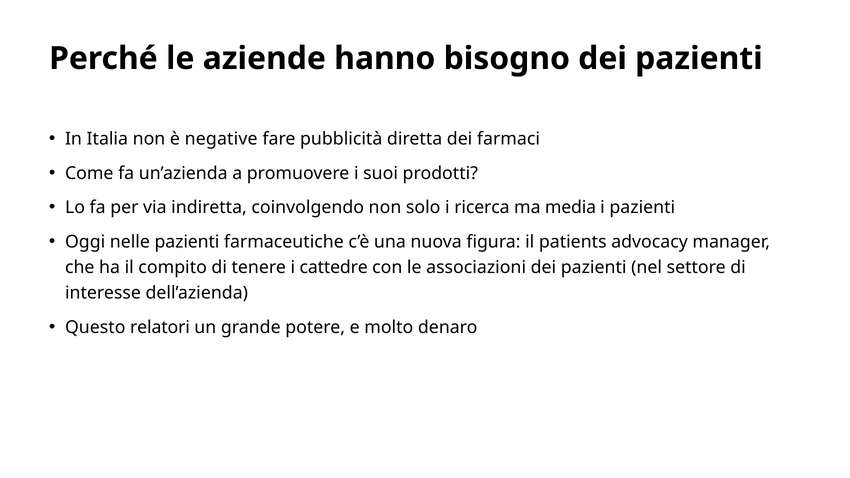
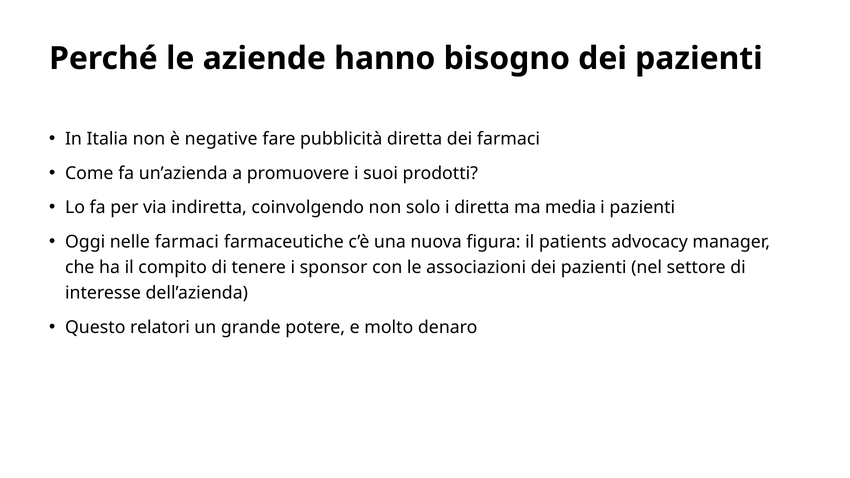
i ricerca: ricerca -> diretta
nelle pazienti: pazienti -> farmaci
cattedre: cattedre -> sponsor
